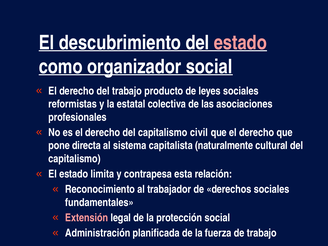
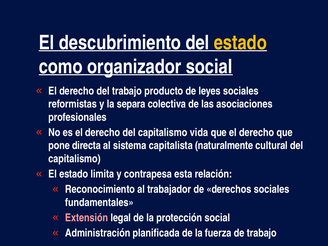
estado at (240, 43) colour: pink -> yellow
estatal: estatal -> separa
civil: civil -> vida
